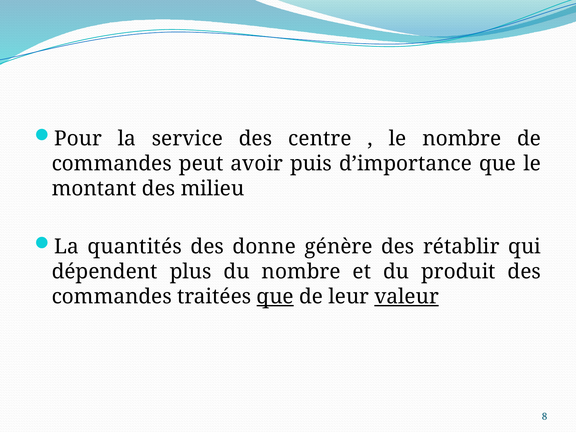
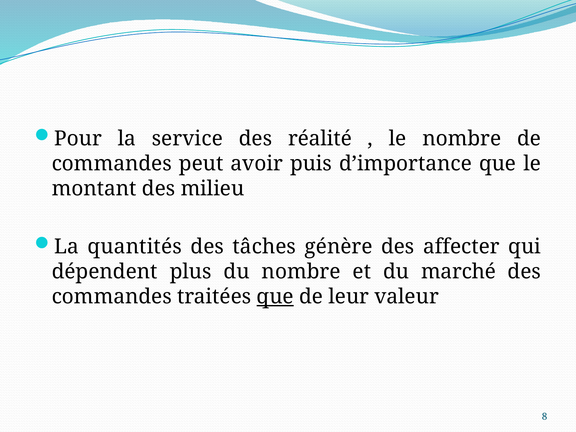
centre: centre -> réalité
donne: donne -> tâches
rétablir: rétablir -> affecter
produit: produit -> marché
valeur underline: present -> none
